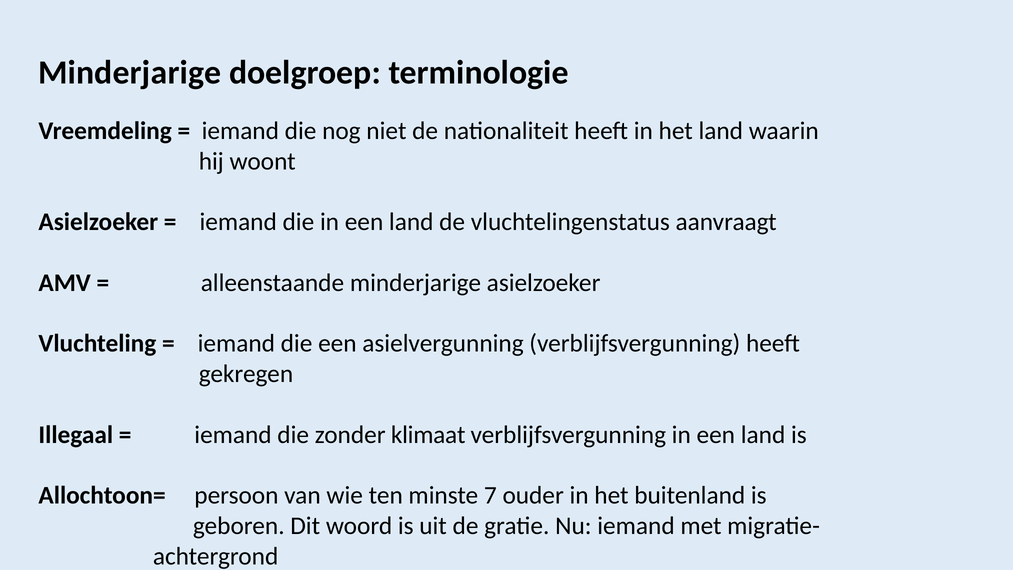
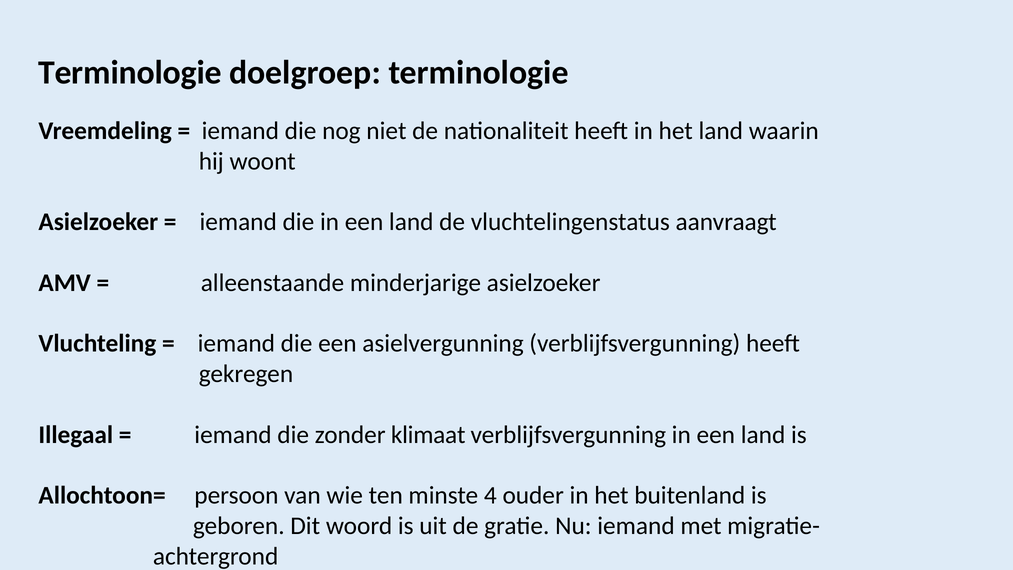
Minderjarige at (130, 73): Minderjarige -> Terminologie
7: 7 -> 4
